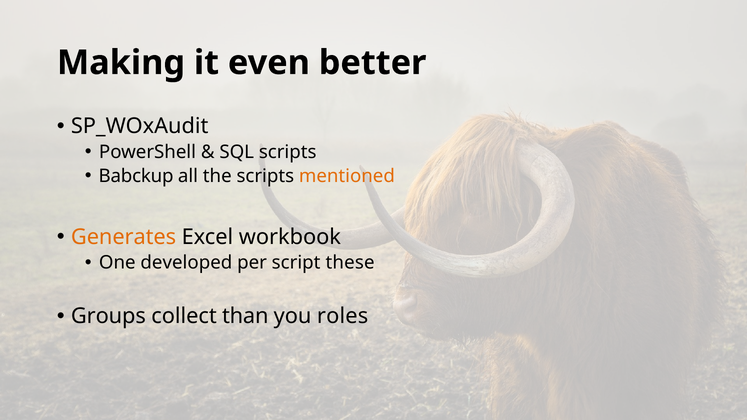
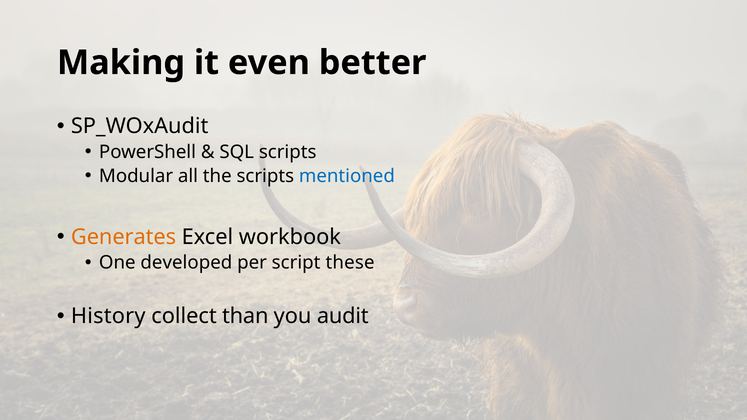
Babckup: Babckup -> Modular
mentioned colour: orange -> blue
Groups: Groups -> History
roles: roles -> audit
